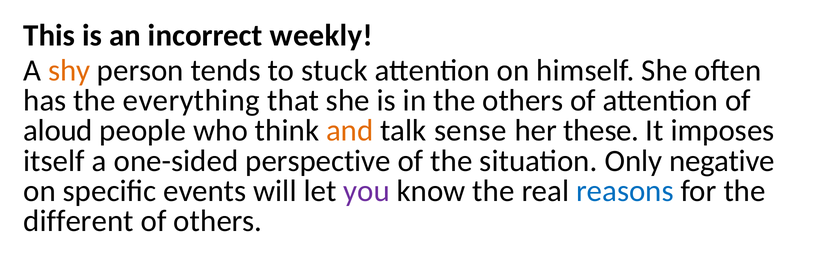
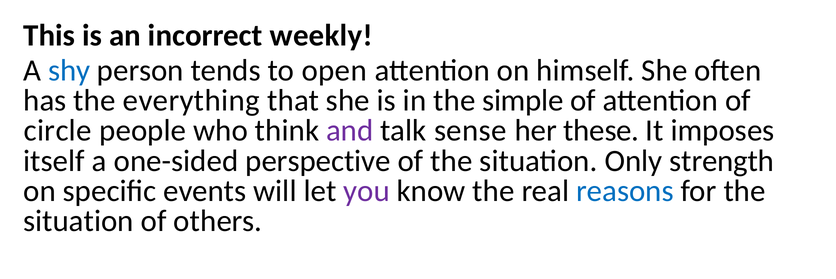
shy colour: orange -> blue
stuck: stuck -> open
the others: others -> simple
aloud: aloud -> circle
and colour: orange -> purple
negative: negative -> strength
different at (78, 221): different -> situation
